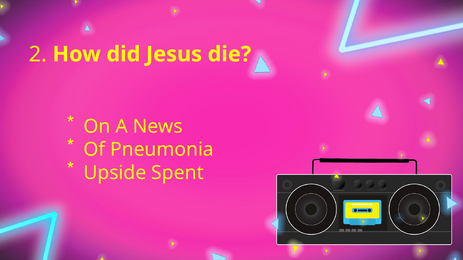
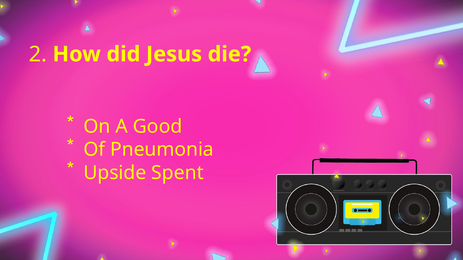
News: News -> Good
